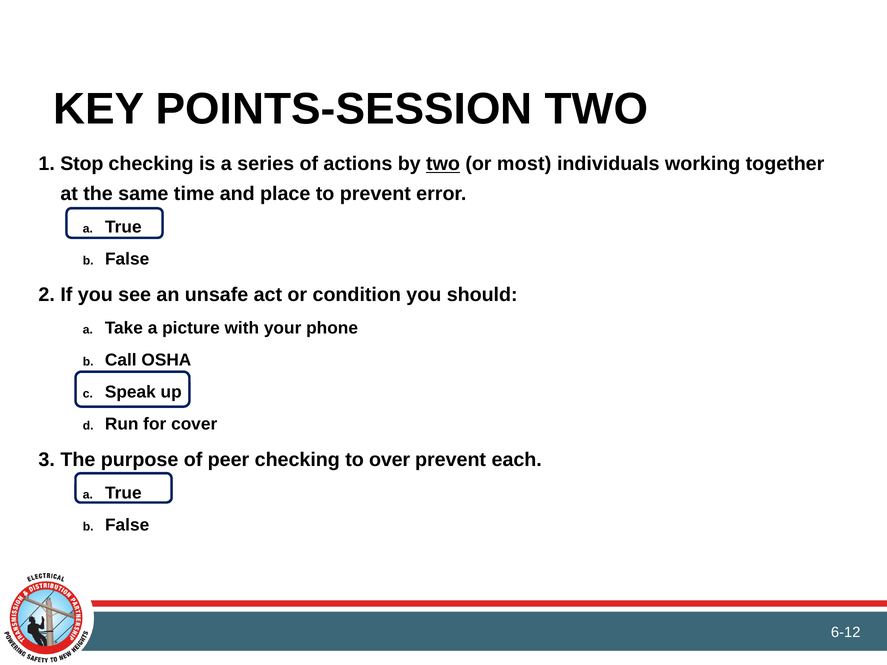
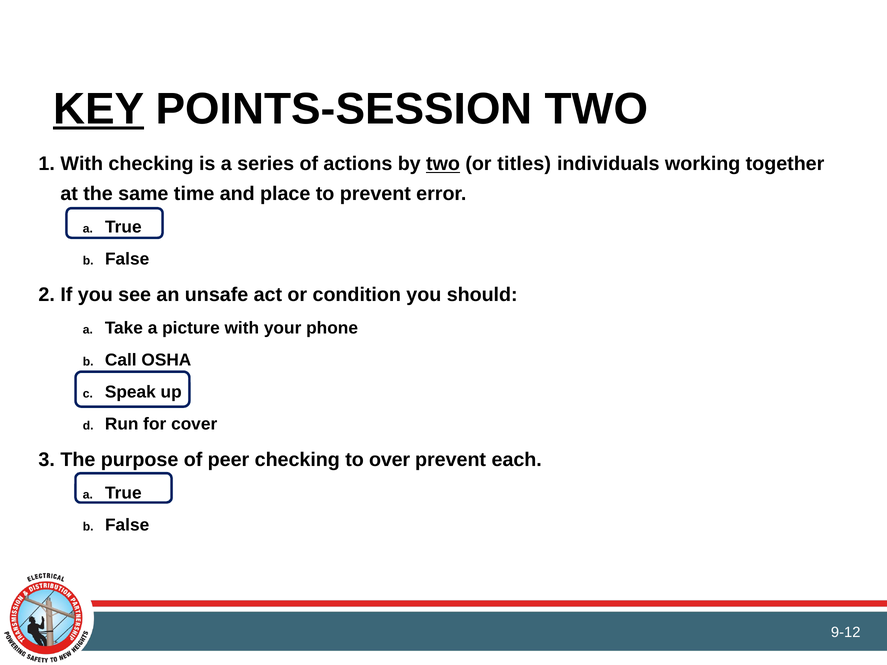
KEY underline: none -> present
Stop at (82, 164): Stop -> With
most: most -> titles
6-12: 6-12 -> 9-12
